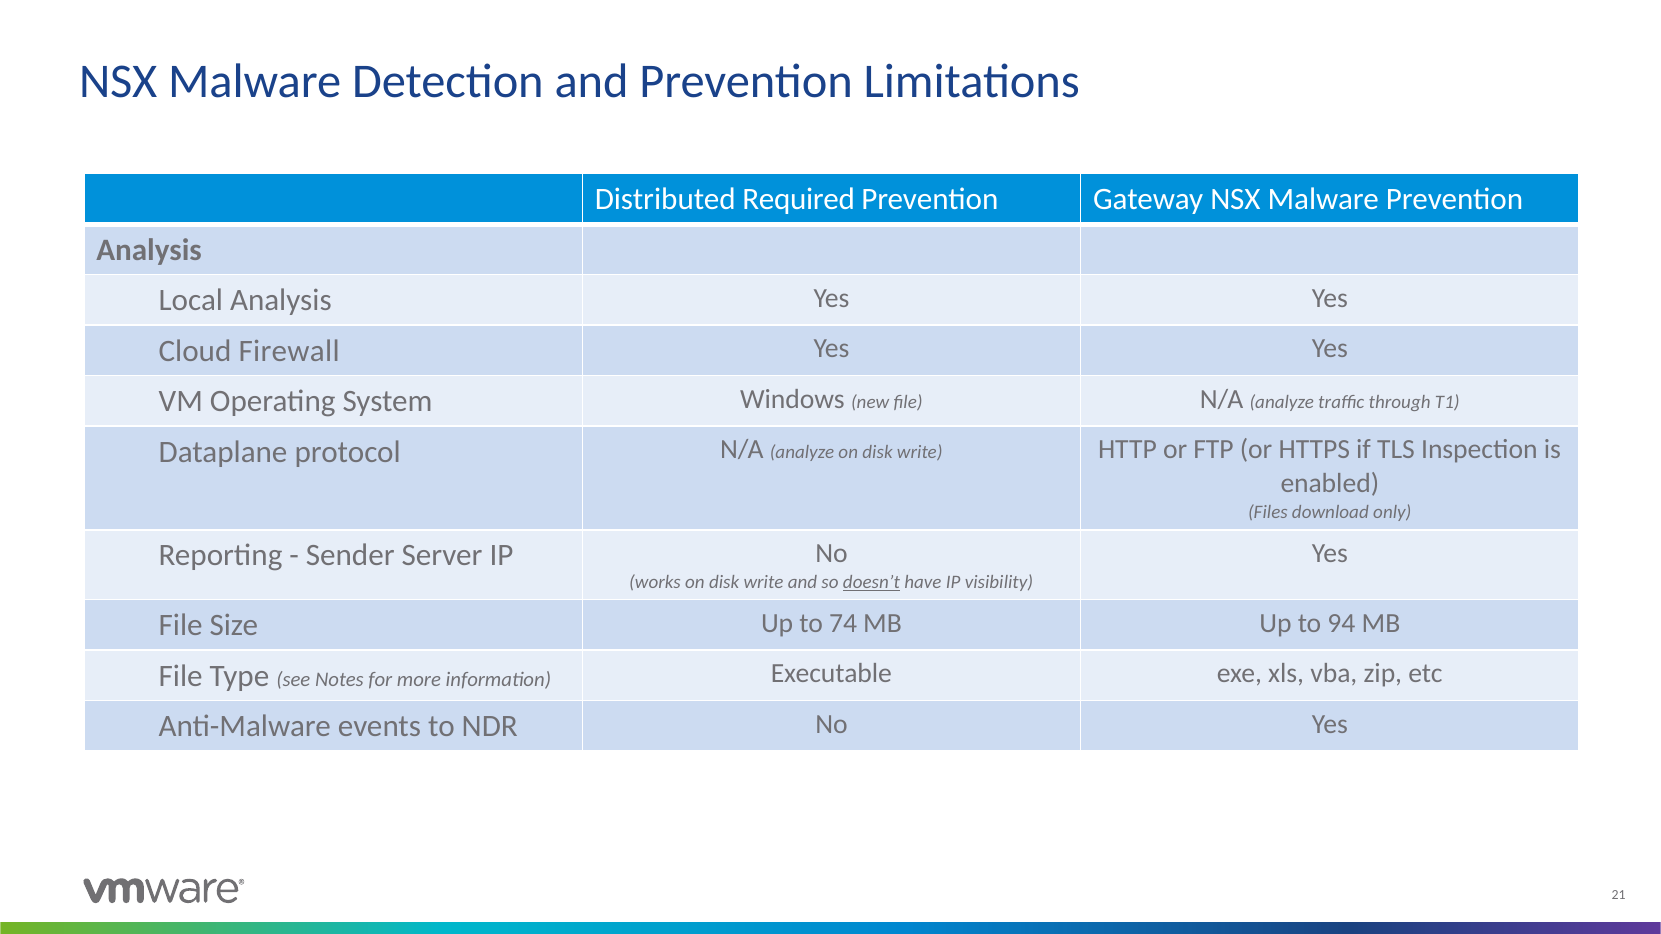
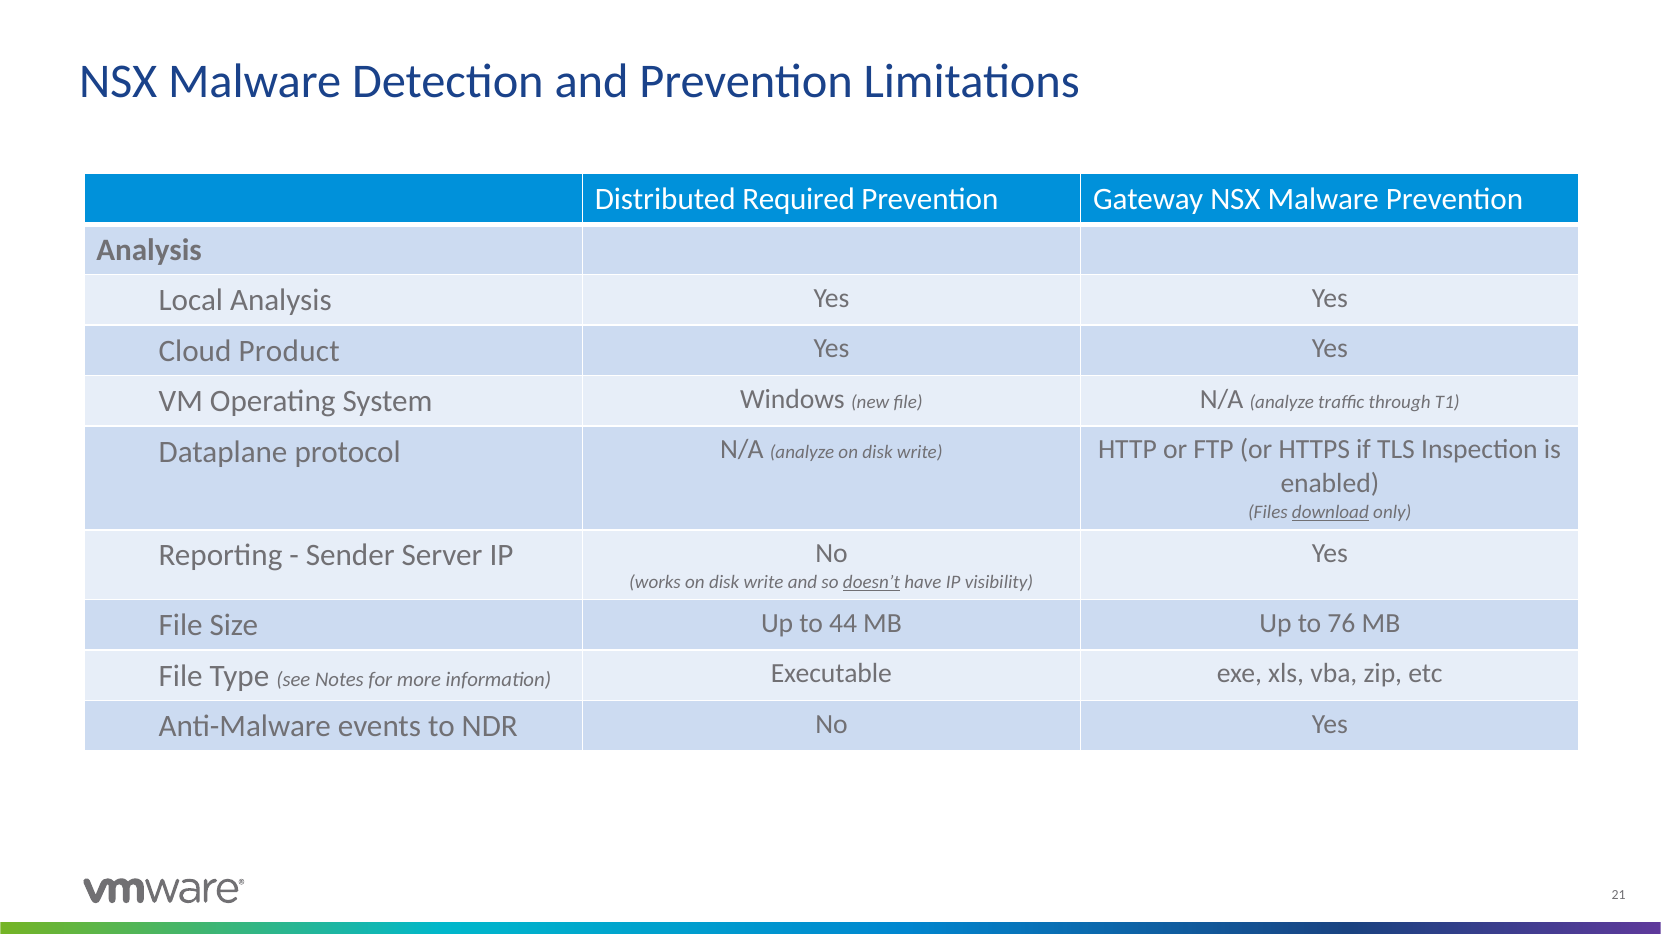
Firewall: Firewall -> Product
download underline: none -> present
74: 74 -> 44
94: 94 -> 76
